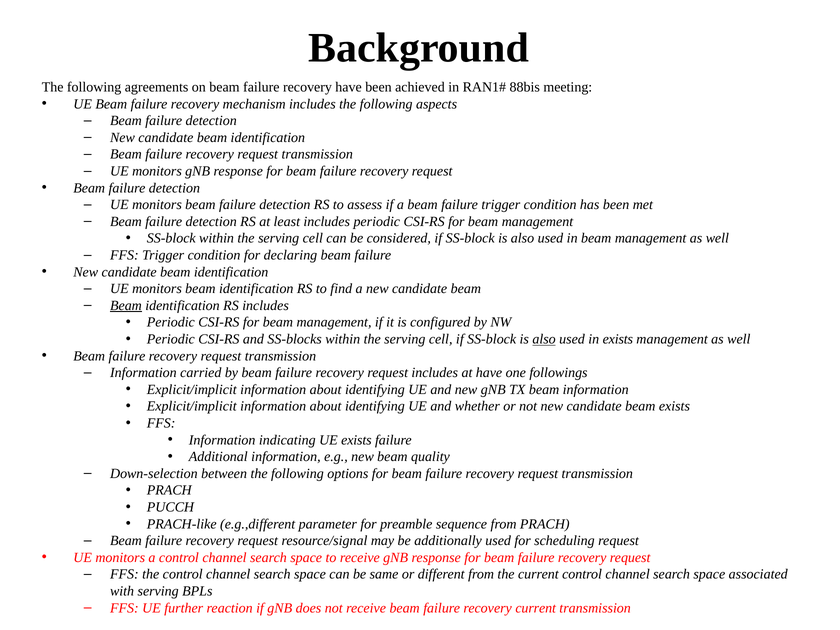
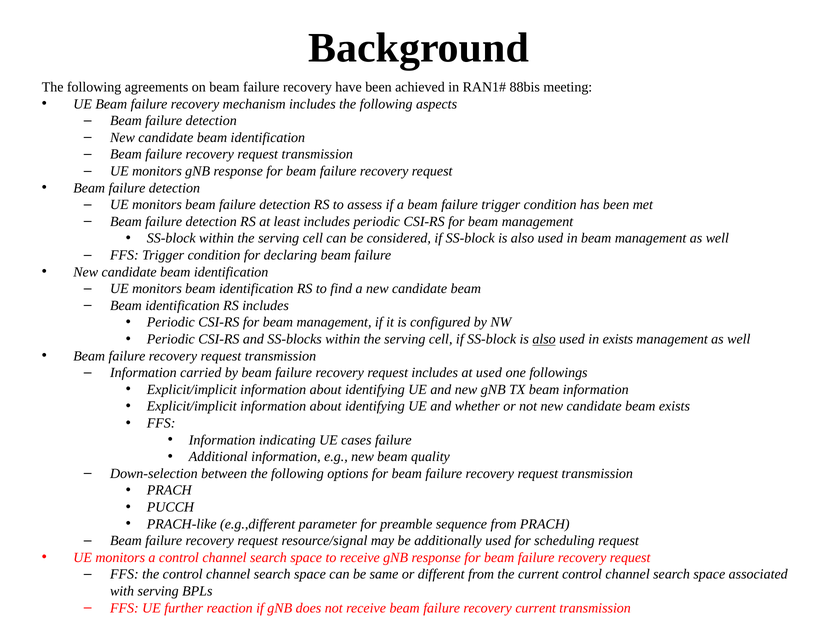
Beam at (126, 306) underline: present -> none
at have: have -> used
UE exists: exists -> cases
